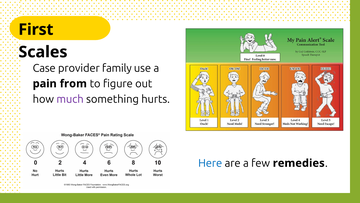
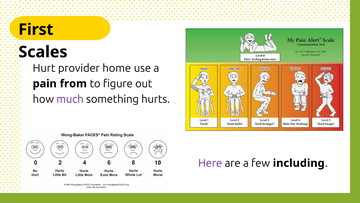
Case: Case -> Hurt
family: family -> home
Here colour: blue -> purple
remedies: remedies -> including
